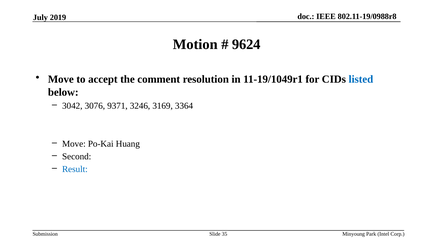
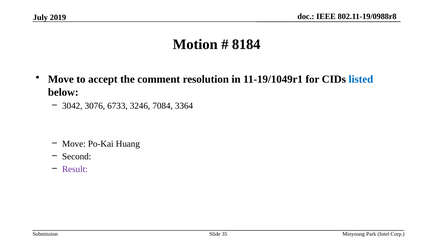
9624: 9624 -> 8184
9371: 9371 -> 6733
3169: 3169 -> 7084
Result colour: blue -> purple
